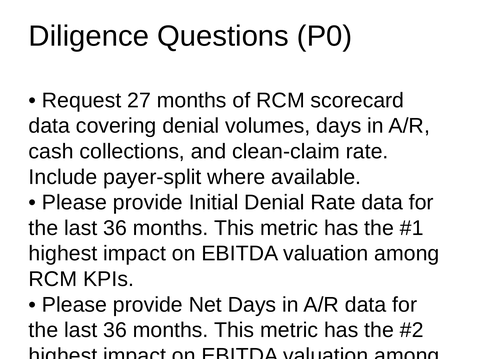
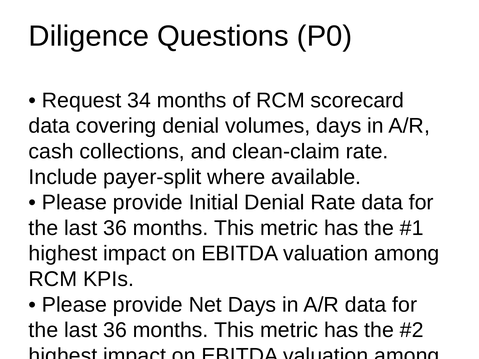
27: 27 -> 34
